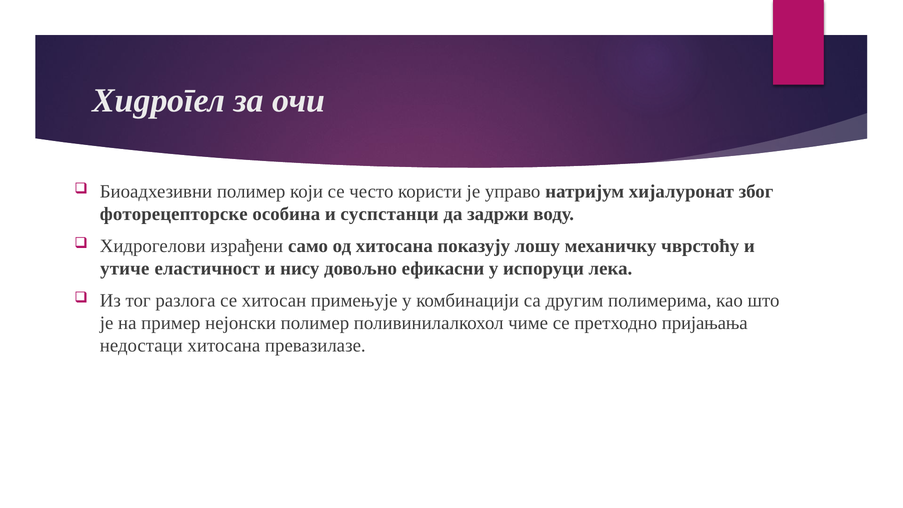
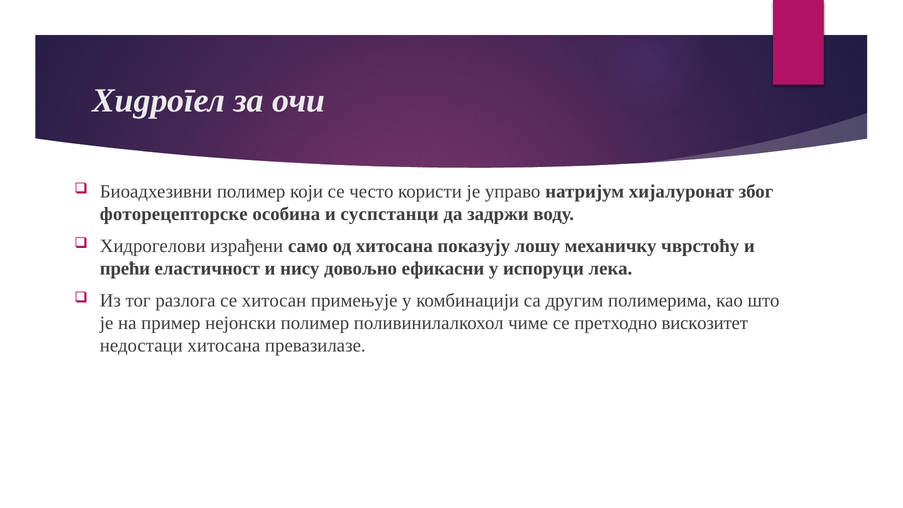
утиче: утиче -> прећи
пријањања: пријањања -> вискозитет
